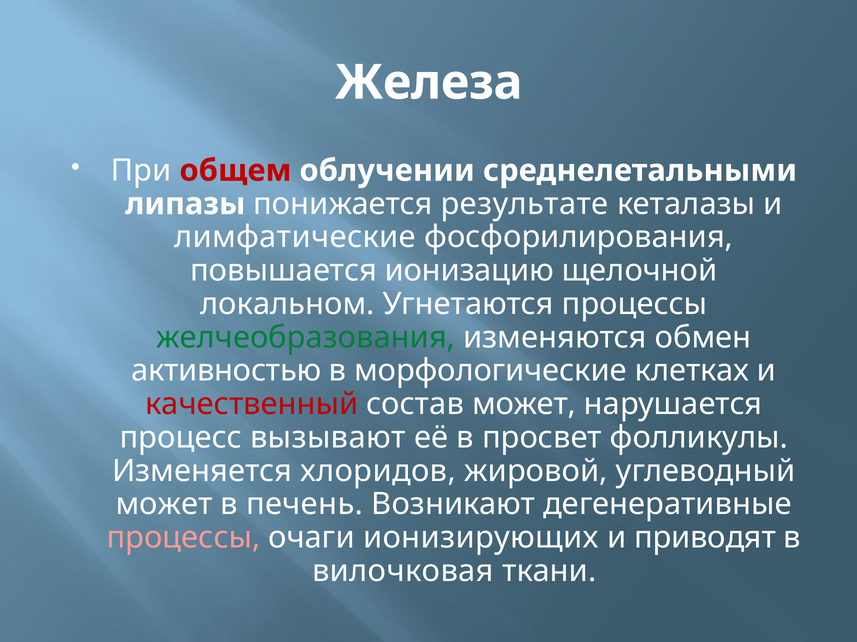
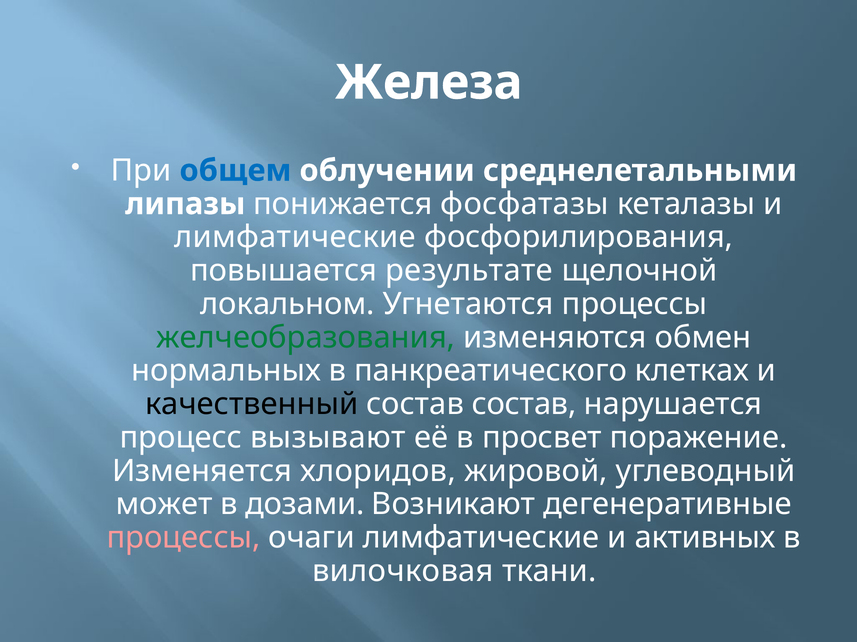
общем colour: red -> blue
результате: результате -> фосфатазы
ионизацию: ионизацию -> результате
активностью: активностью -> нормальных
морфологические: морфологические -> панкреатического
качественный colour: red -> black
состав может: может -> состав
фолликулы: фолликулы -> поражение
печень: печень -> дозами
очаги ионизирующих: ионизирующих -> лимфатические
приводят: приводят -> активных
